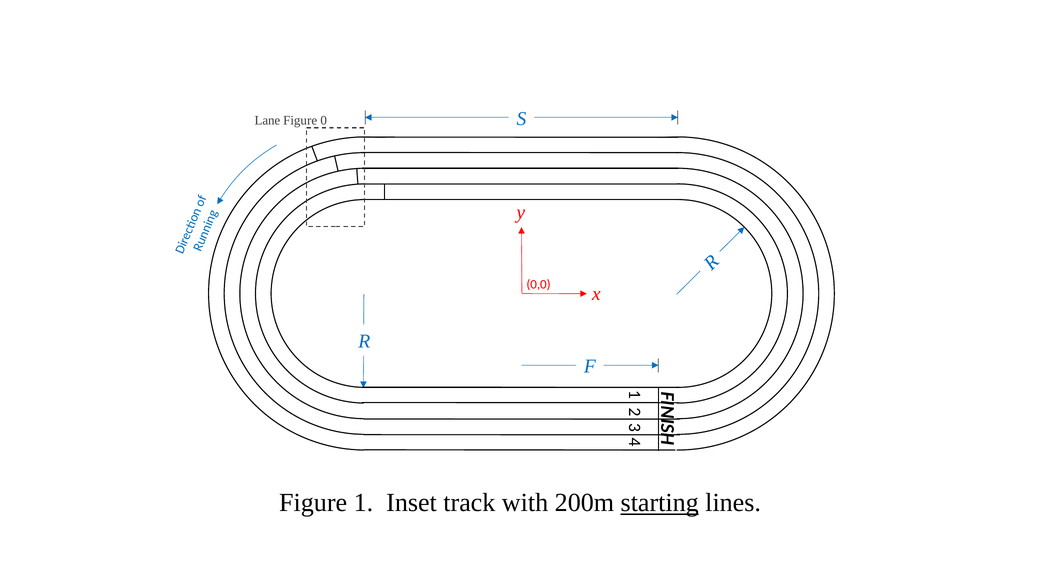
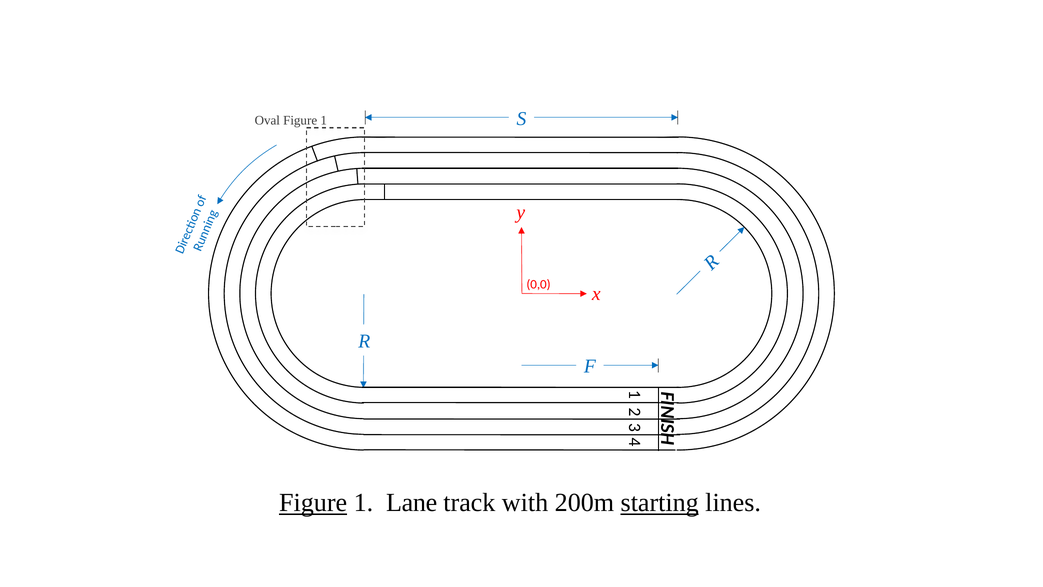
Lane: Lane -> Oval
0 at (324, 120): 0 -> 1
Figure at (313, 503) underline: none -> present
Inset: Inset -> Lane
